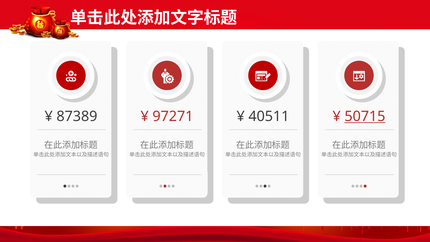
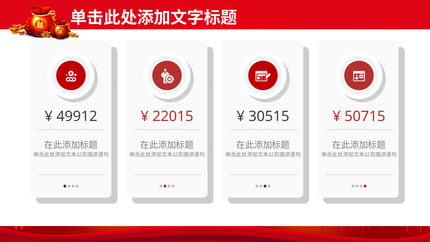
87389: 87389 -> 49912
97271: 97271 -> 22015
40511: 40511 -> 30515
50715 underline: present -> none
